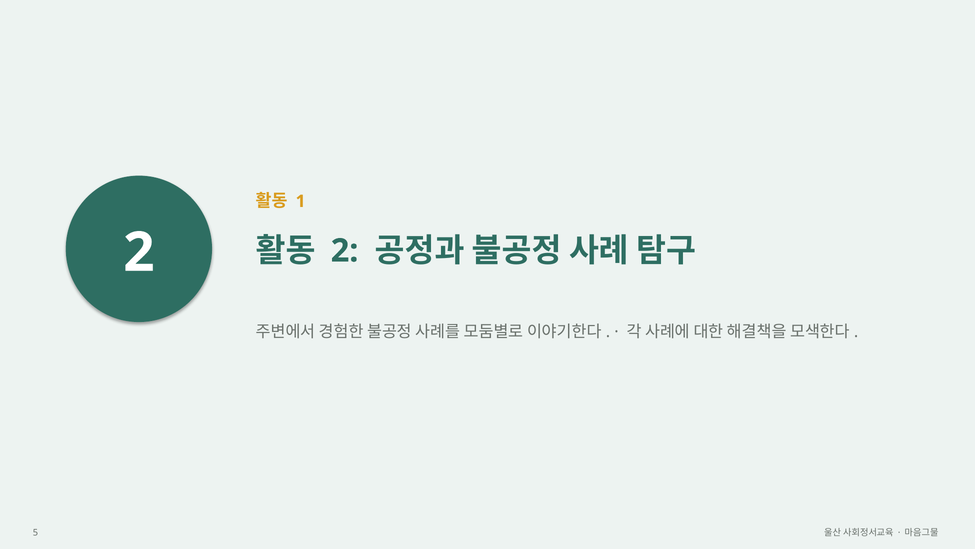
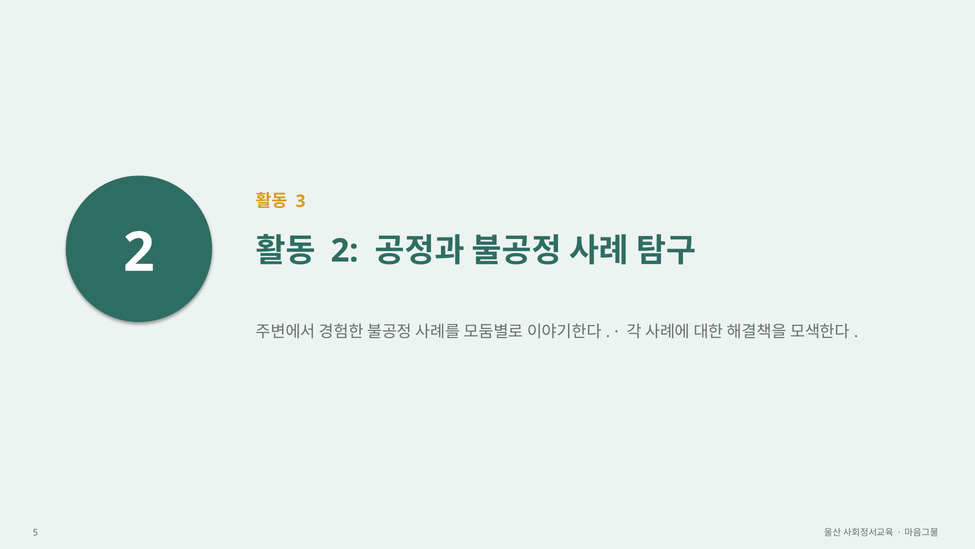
1: 1 -> 3
